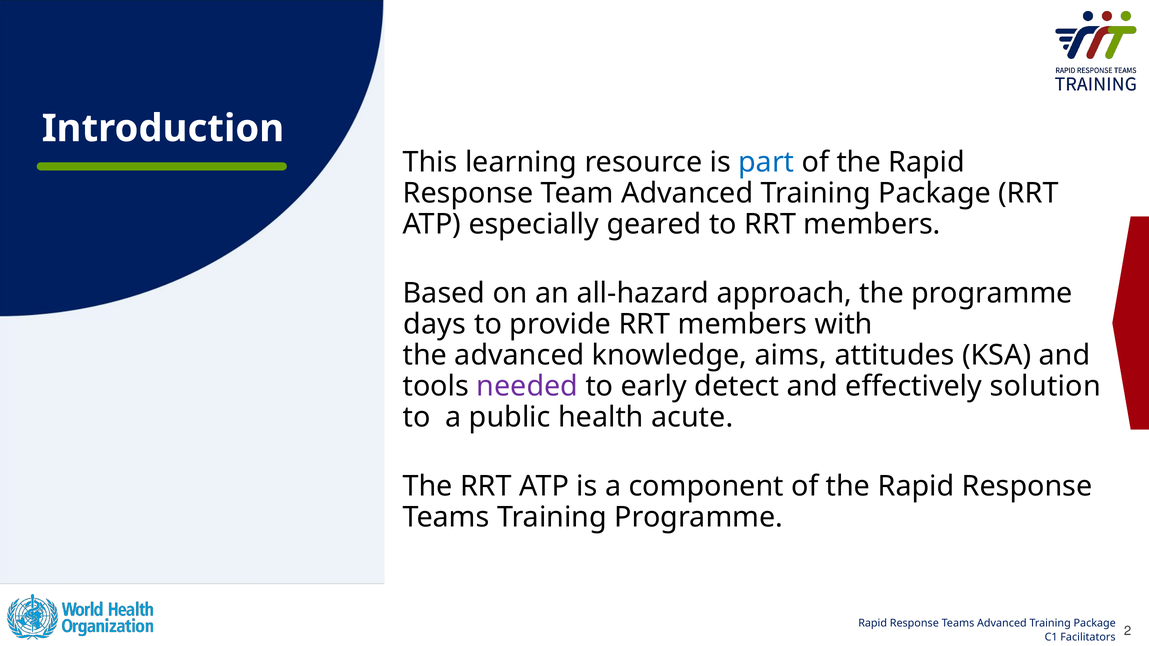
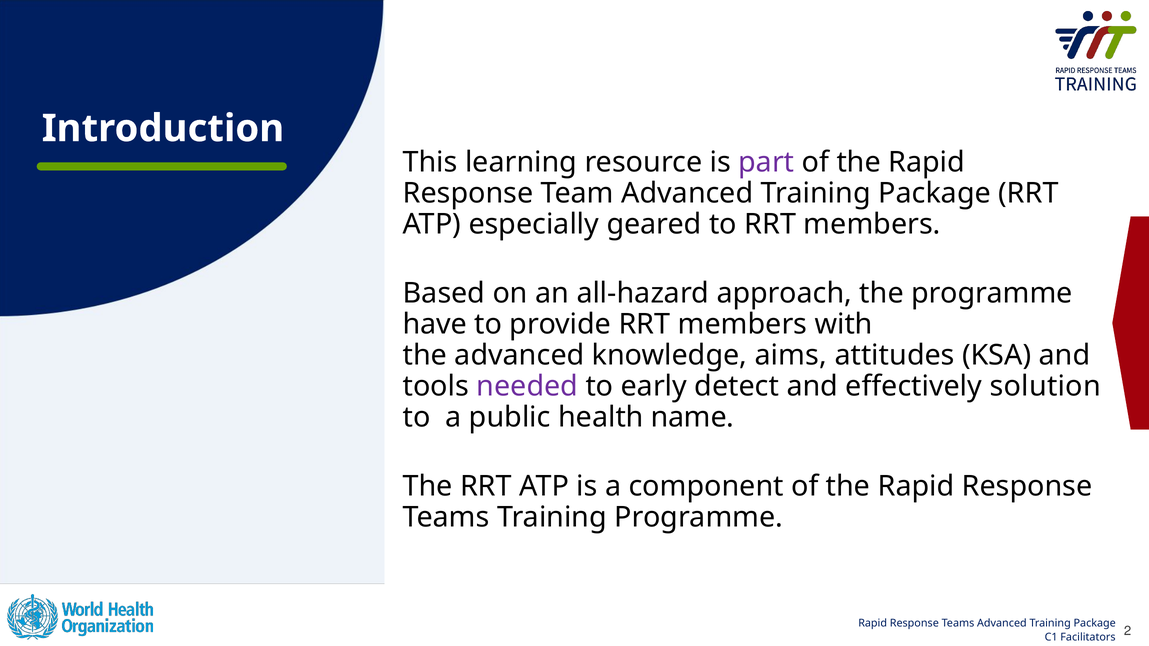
part colour: blue -> purple
days: days -> have
acute: acute -> name
